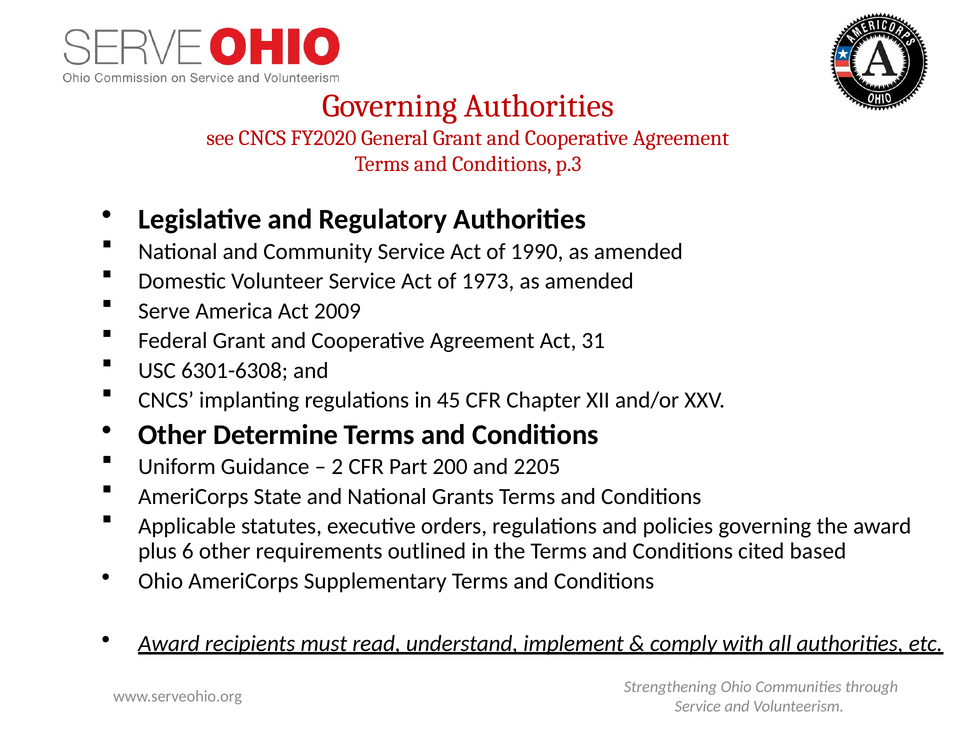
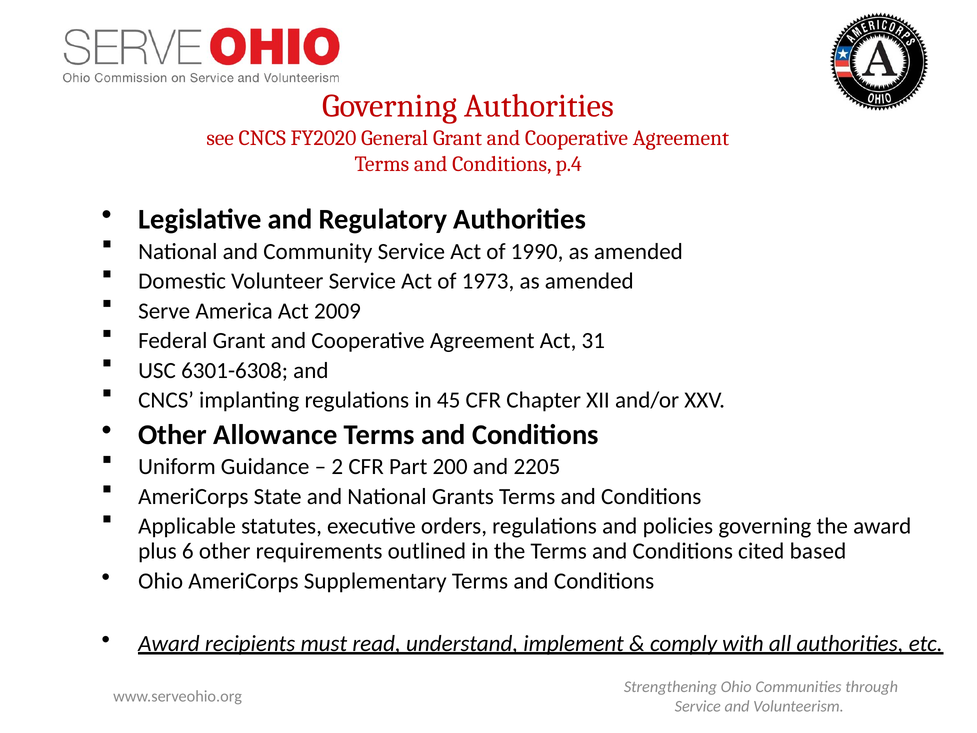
p.3: p.3 -> p.4
Determine: Determine -> Allowance
